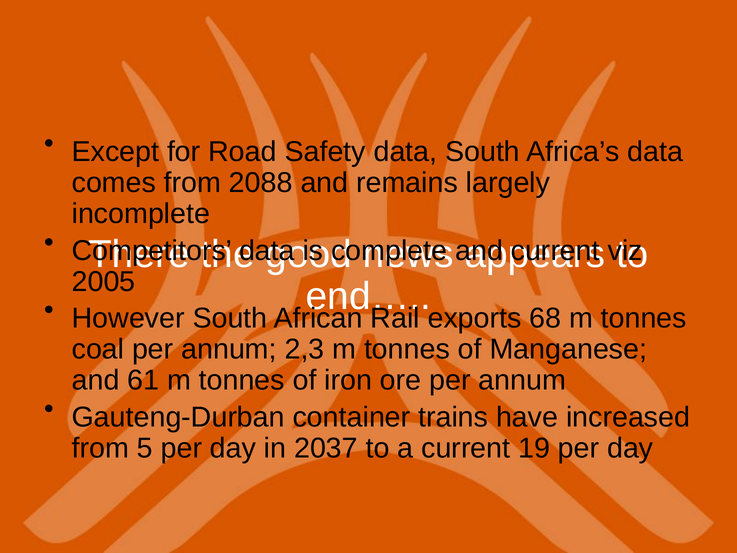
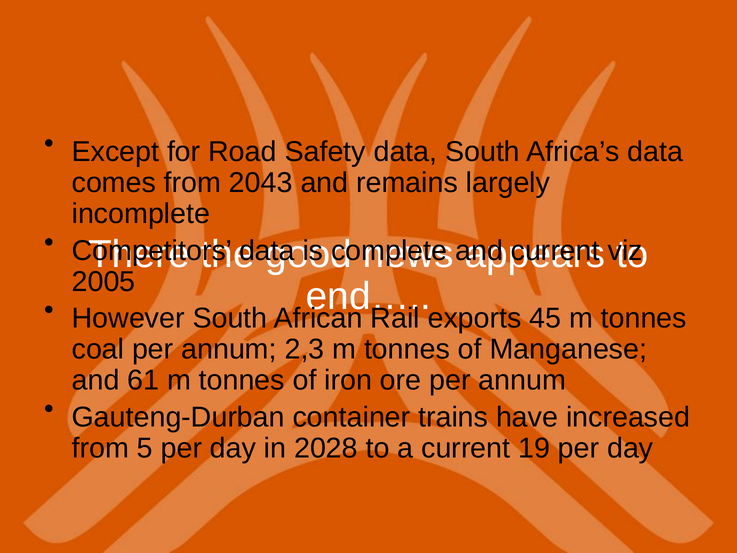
2088: 2088 -> 2043
68: 68 -> 45
2037: 2037 -> 2028
